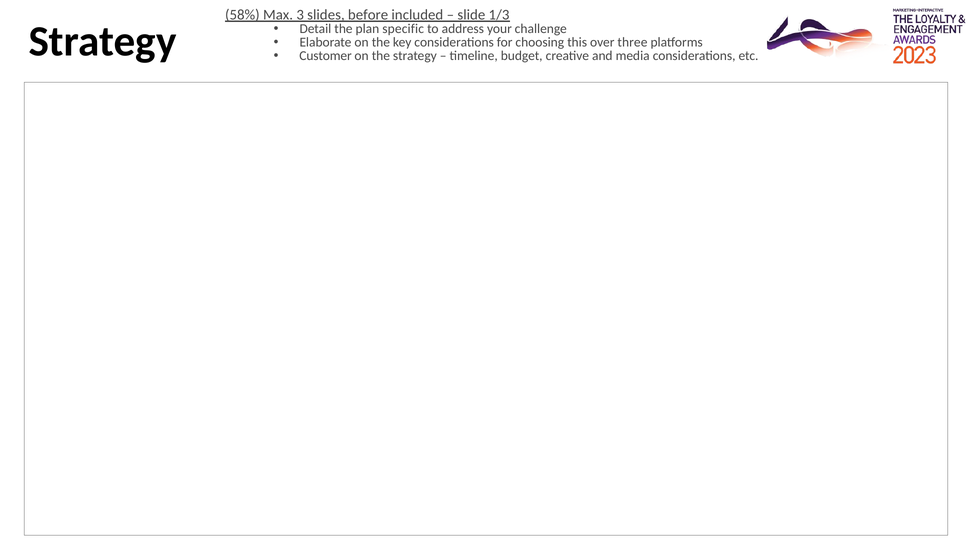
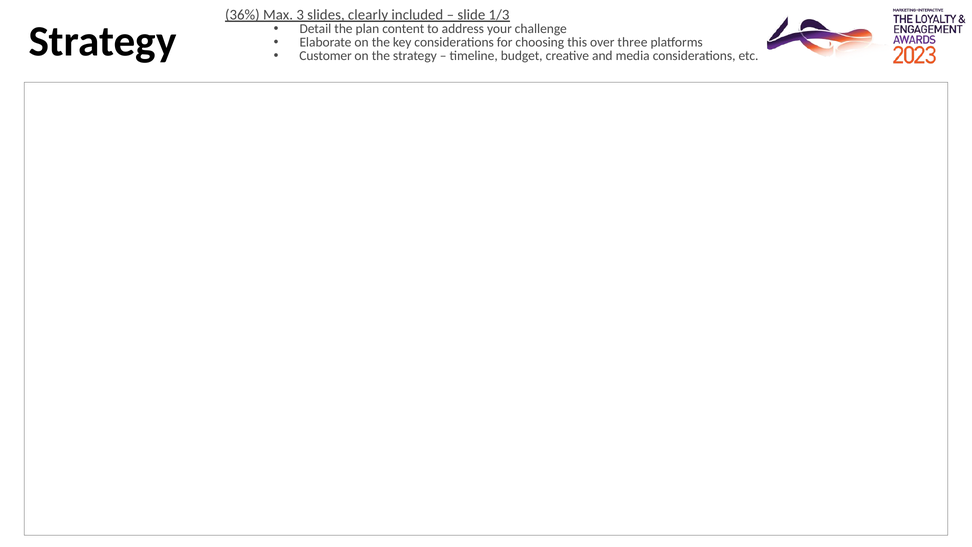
58%: 58% -> 36%
before: before -> clearly
specific: specific -> content
